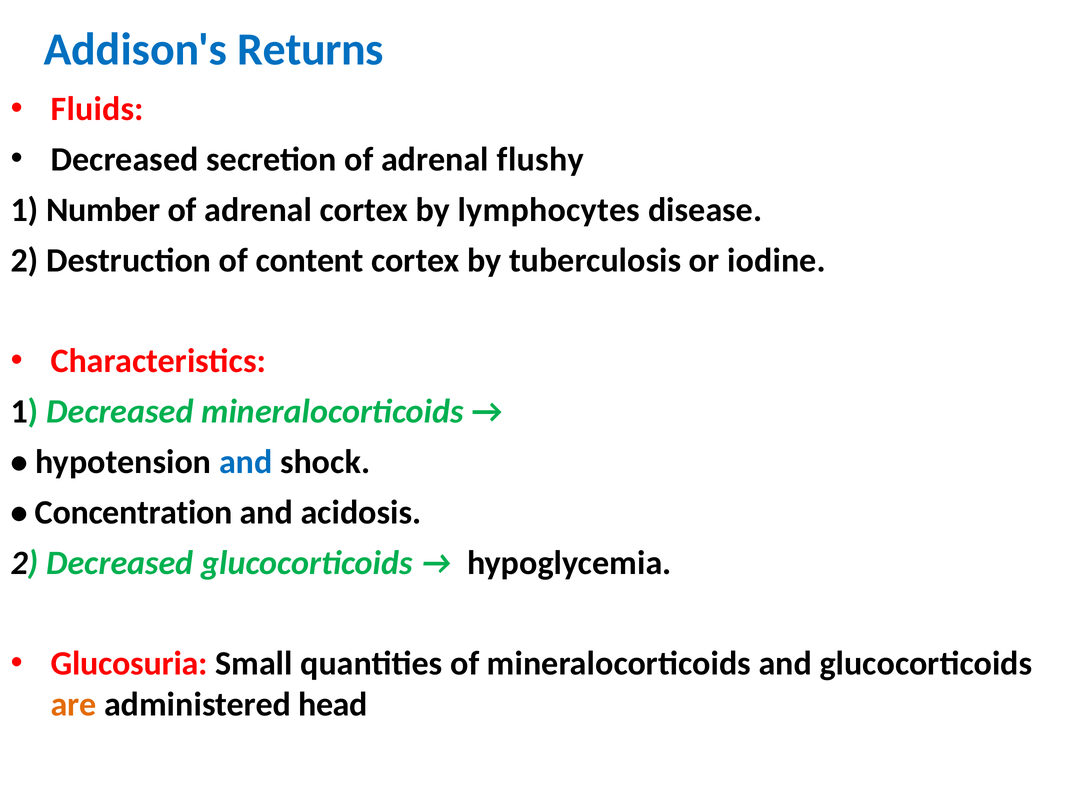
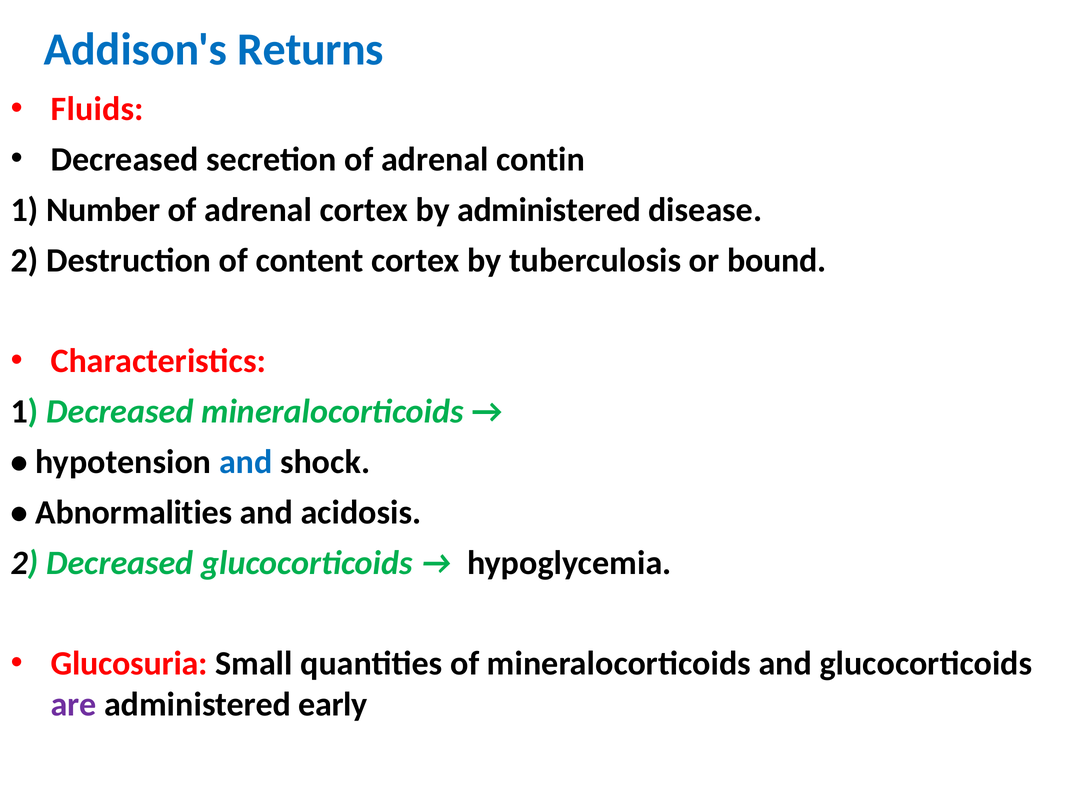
flushy: flushy -> contin
by lymphocytes: lymphocytes -> administered
iodine: iodine -> bound
Concentration: Concentration -> Abnormalities
are colour: orange -> purple
head: head -> early
